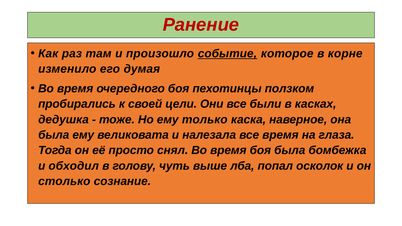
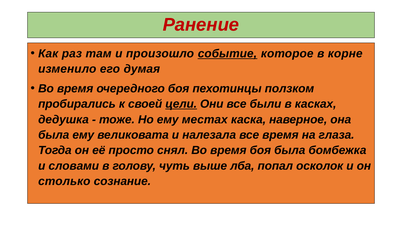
цели underline: none -> present
только: только -> местах
обходил: обходил -> словами
